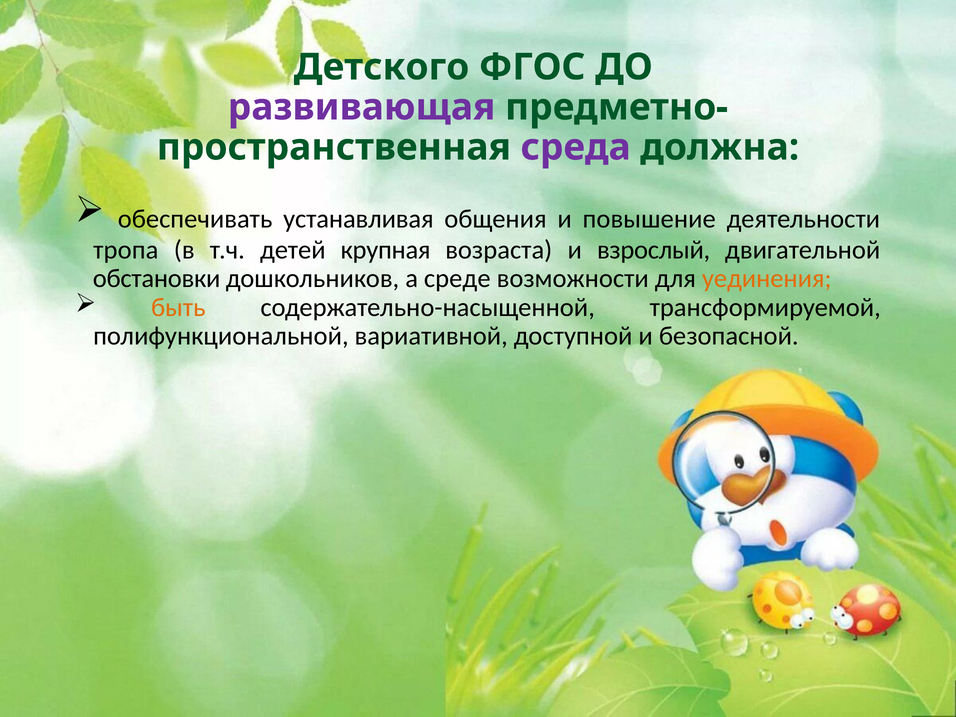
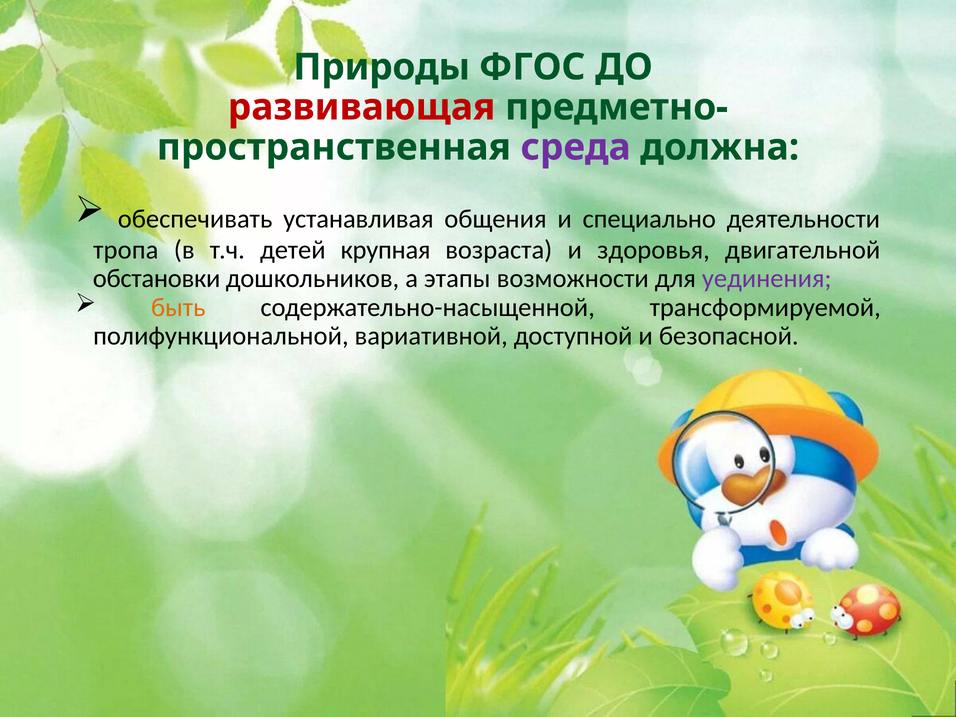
Детского: Детского -> Природы
развивающая colour: purple -> red
повышение: повышение -> специально
взрослый: взрослый -> здоровья
среде: среде -> этапы
уединения colour: orange -> purple
